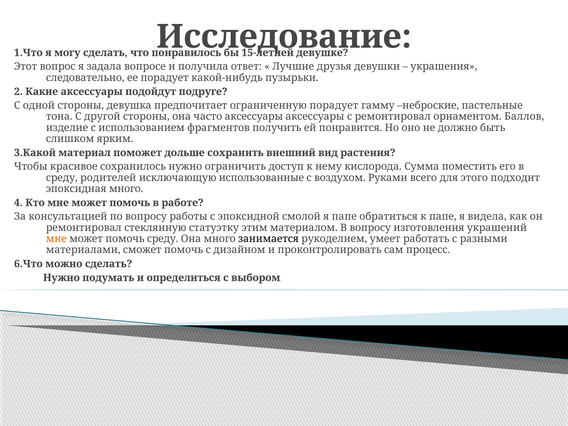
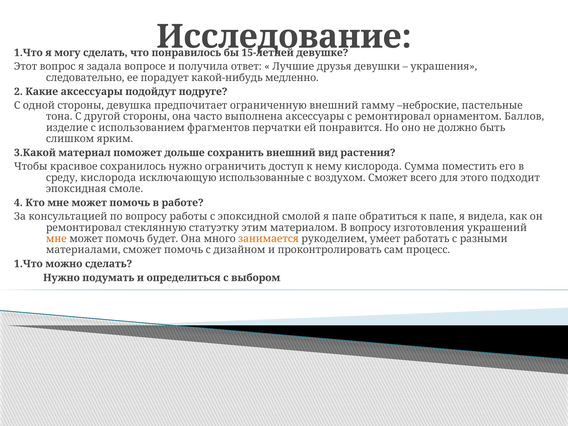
пузырьки: пузырьки -> медленно
ограниченную порадует: порадует -> внешний
часто аксессуары: аксессуары -> выполнена
получить: получить -> перчатки
среду родителей: родителей -> кислорода
воздухом Руками: Руками -> Сможет
эпоксидная много: много -> смоле
помочь среду: среду -> будет
занимается colour: black -> orange
6.Что at (28, 264): 6.Что -> 1.Что
